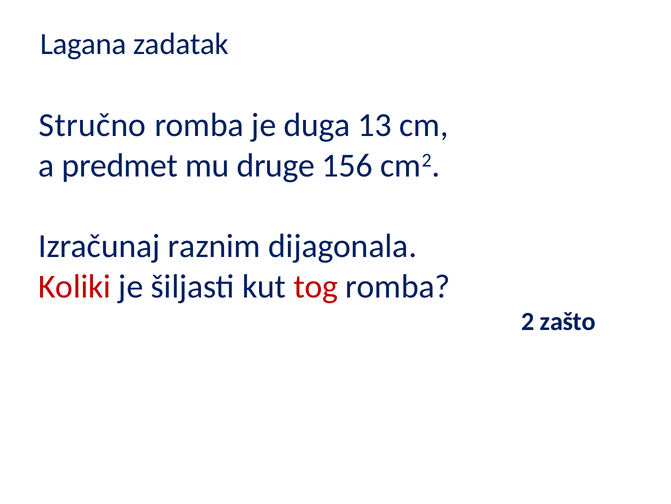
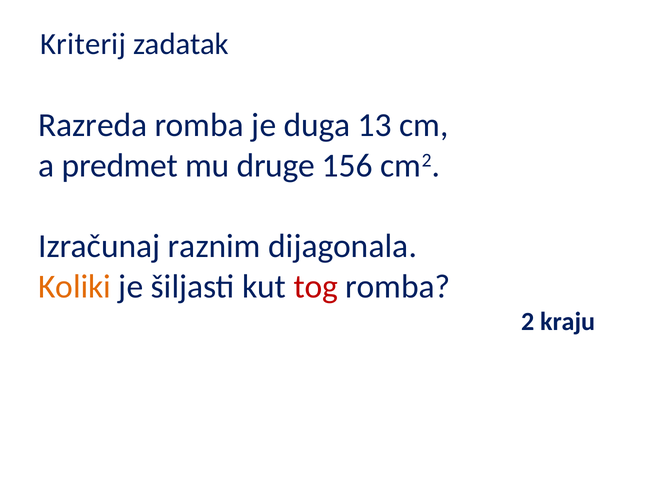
Lagana: Lagana -> Kriterij
Stručno: Stručno -> Razreda
Koliki colour: red -> orange
zašto: zašto -> kraju
